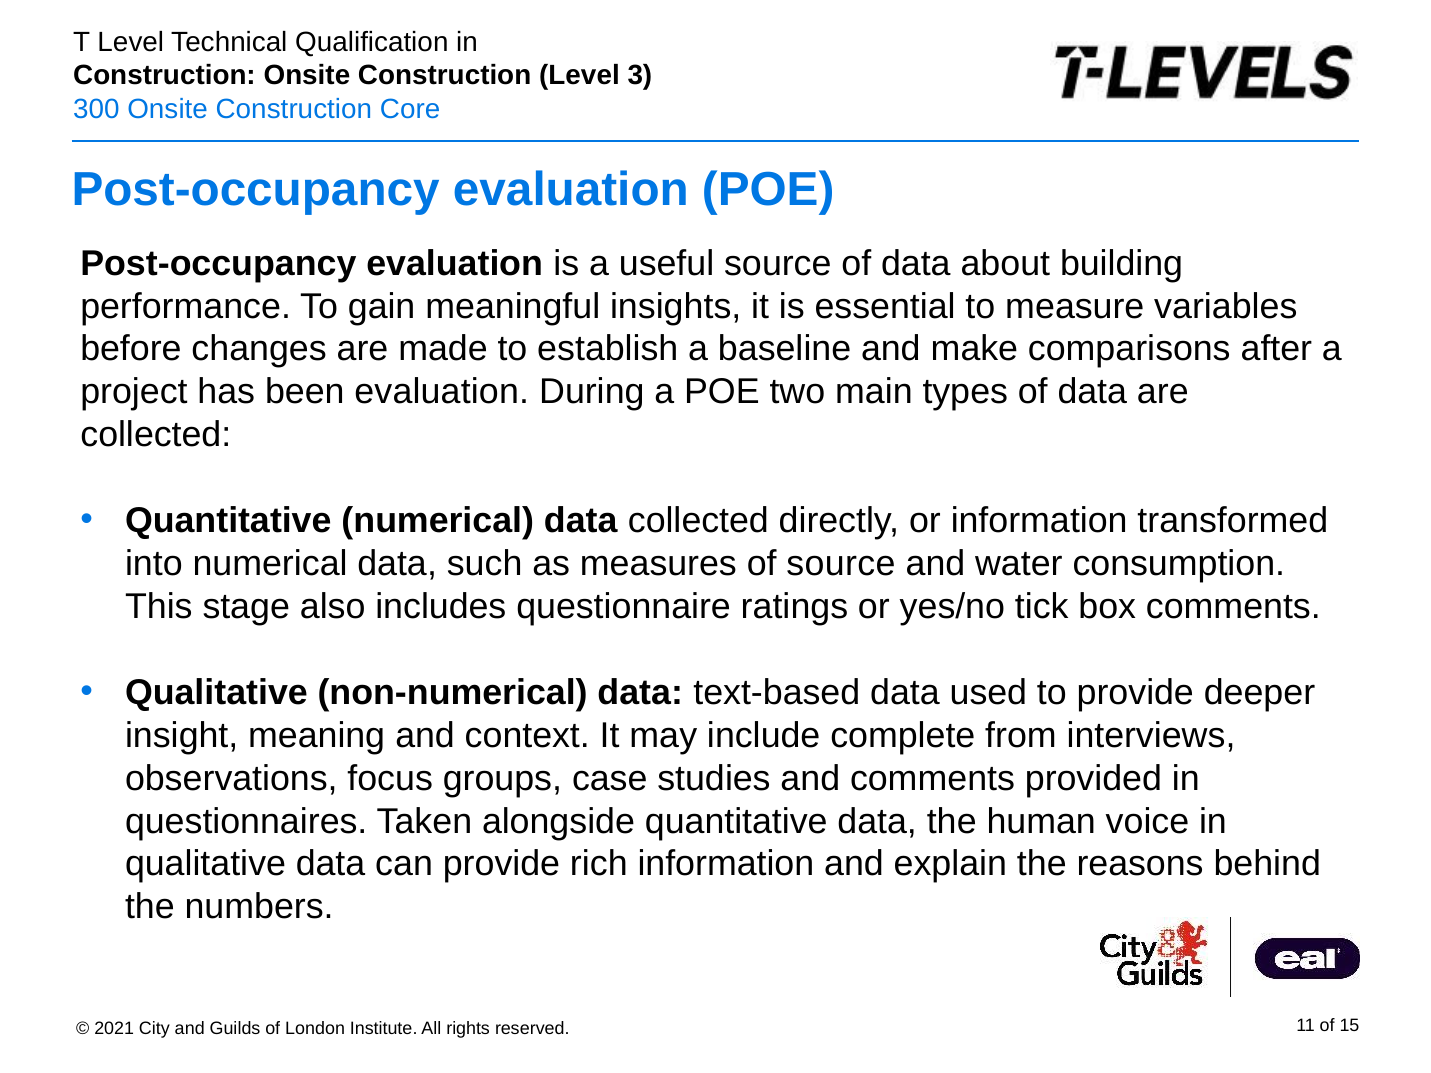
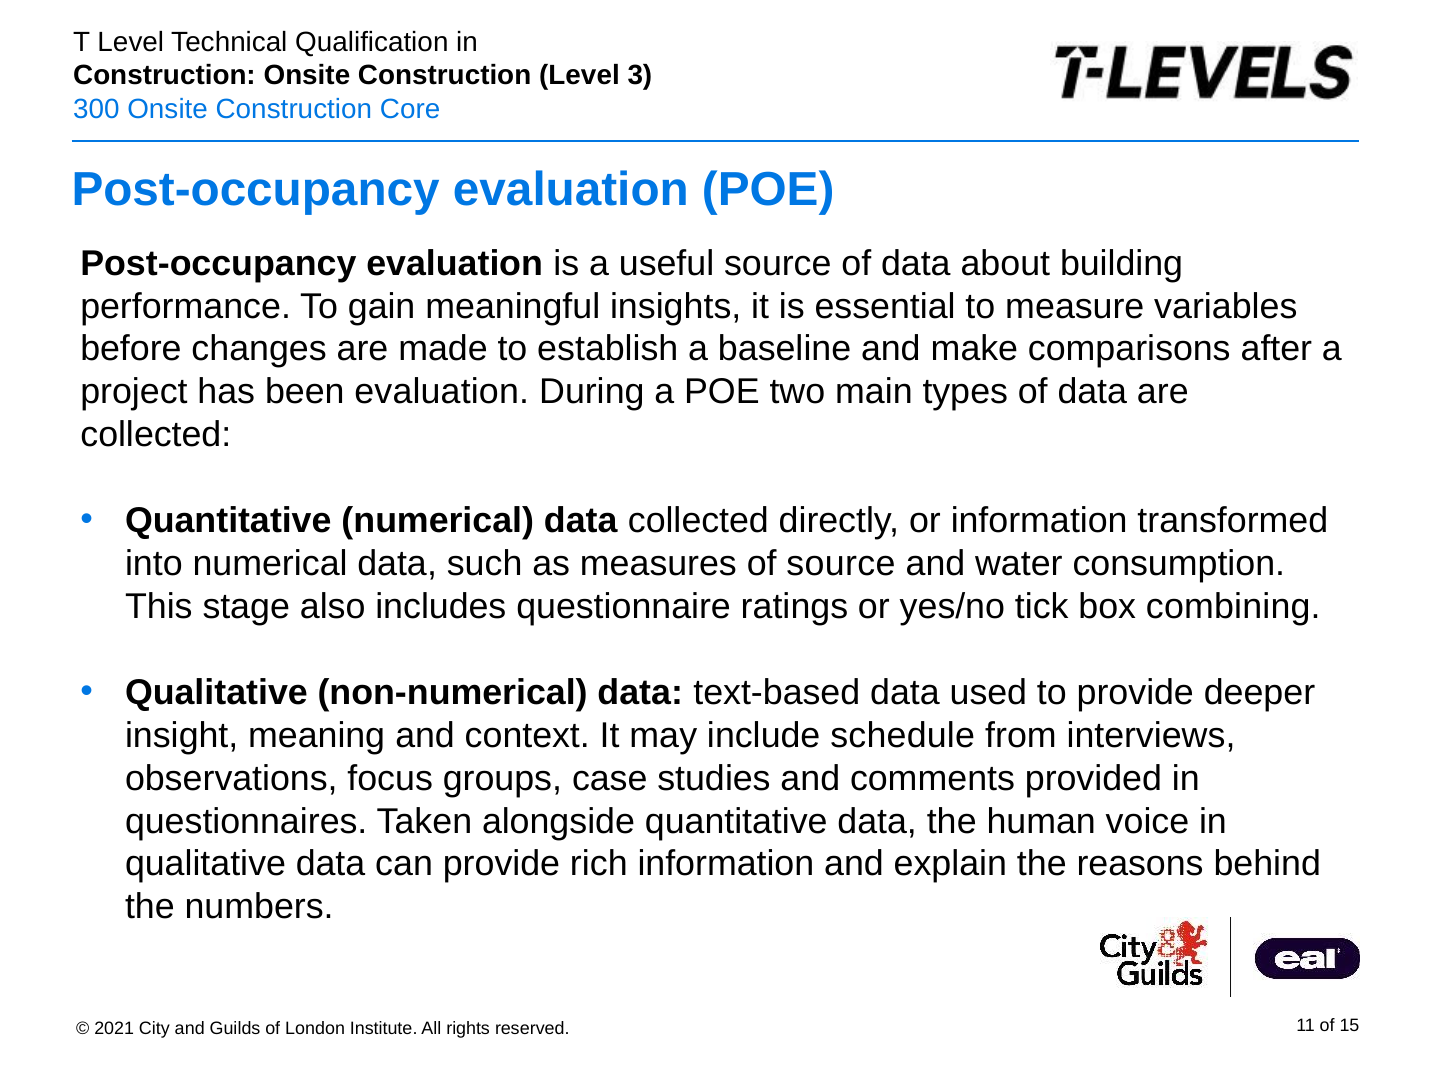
box comments: comments -> combining
complete: complete -> schedule
